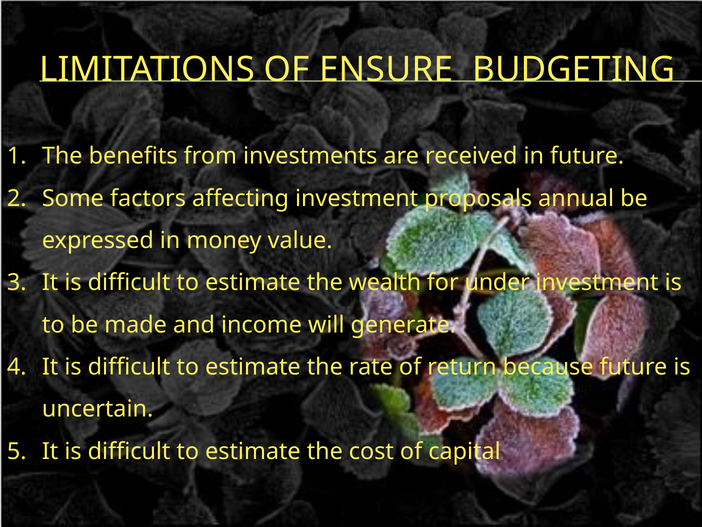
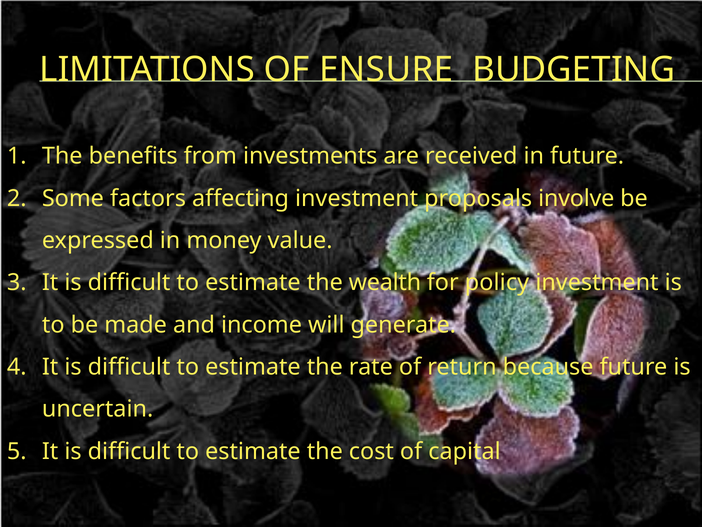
annual: annual -> involve
under: under -> policy
